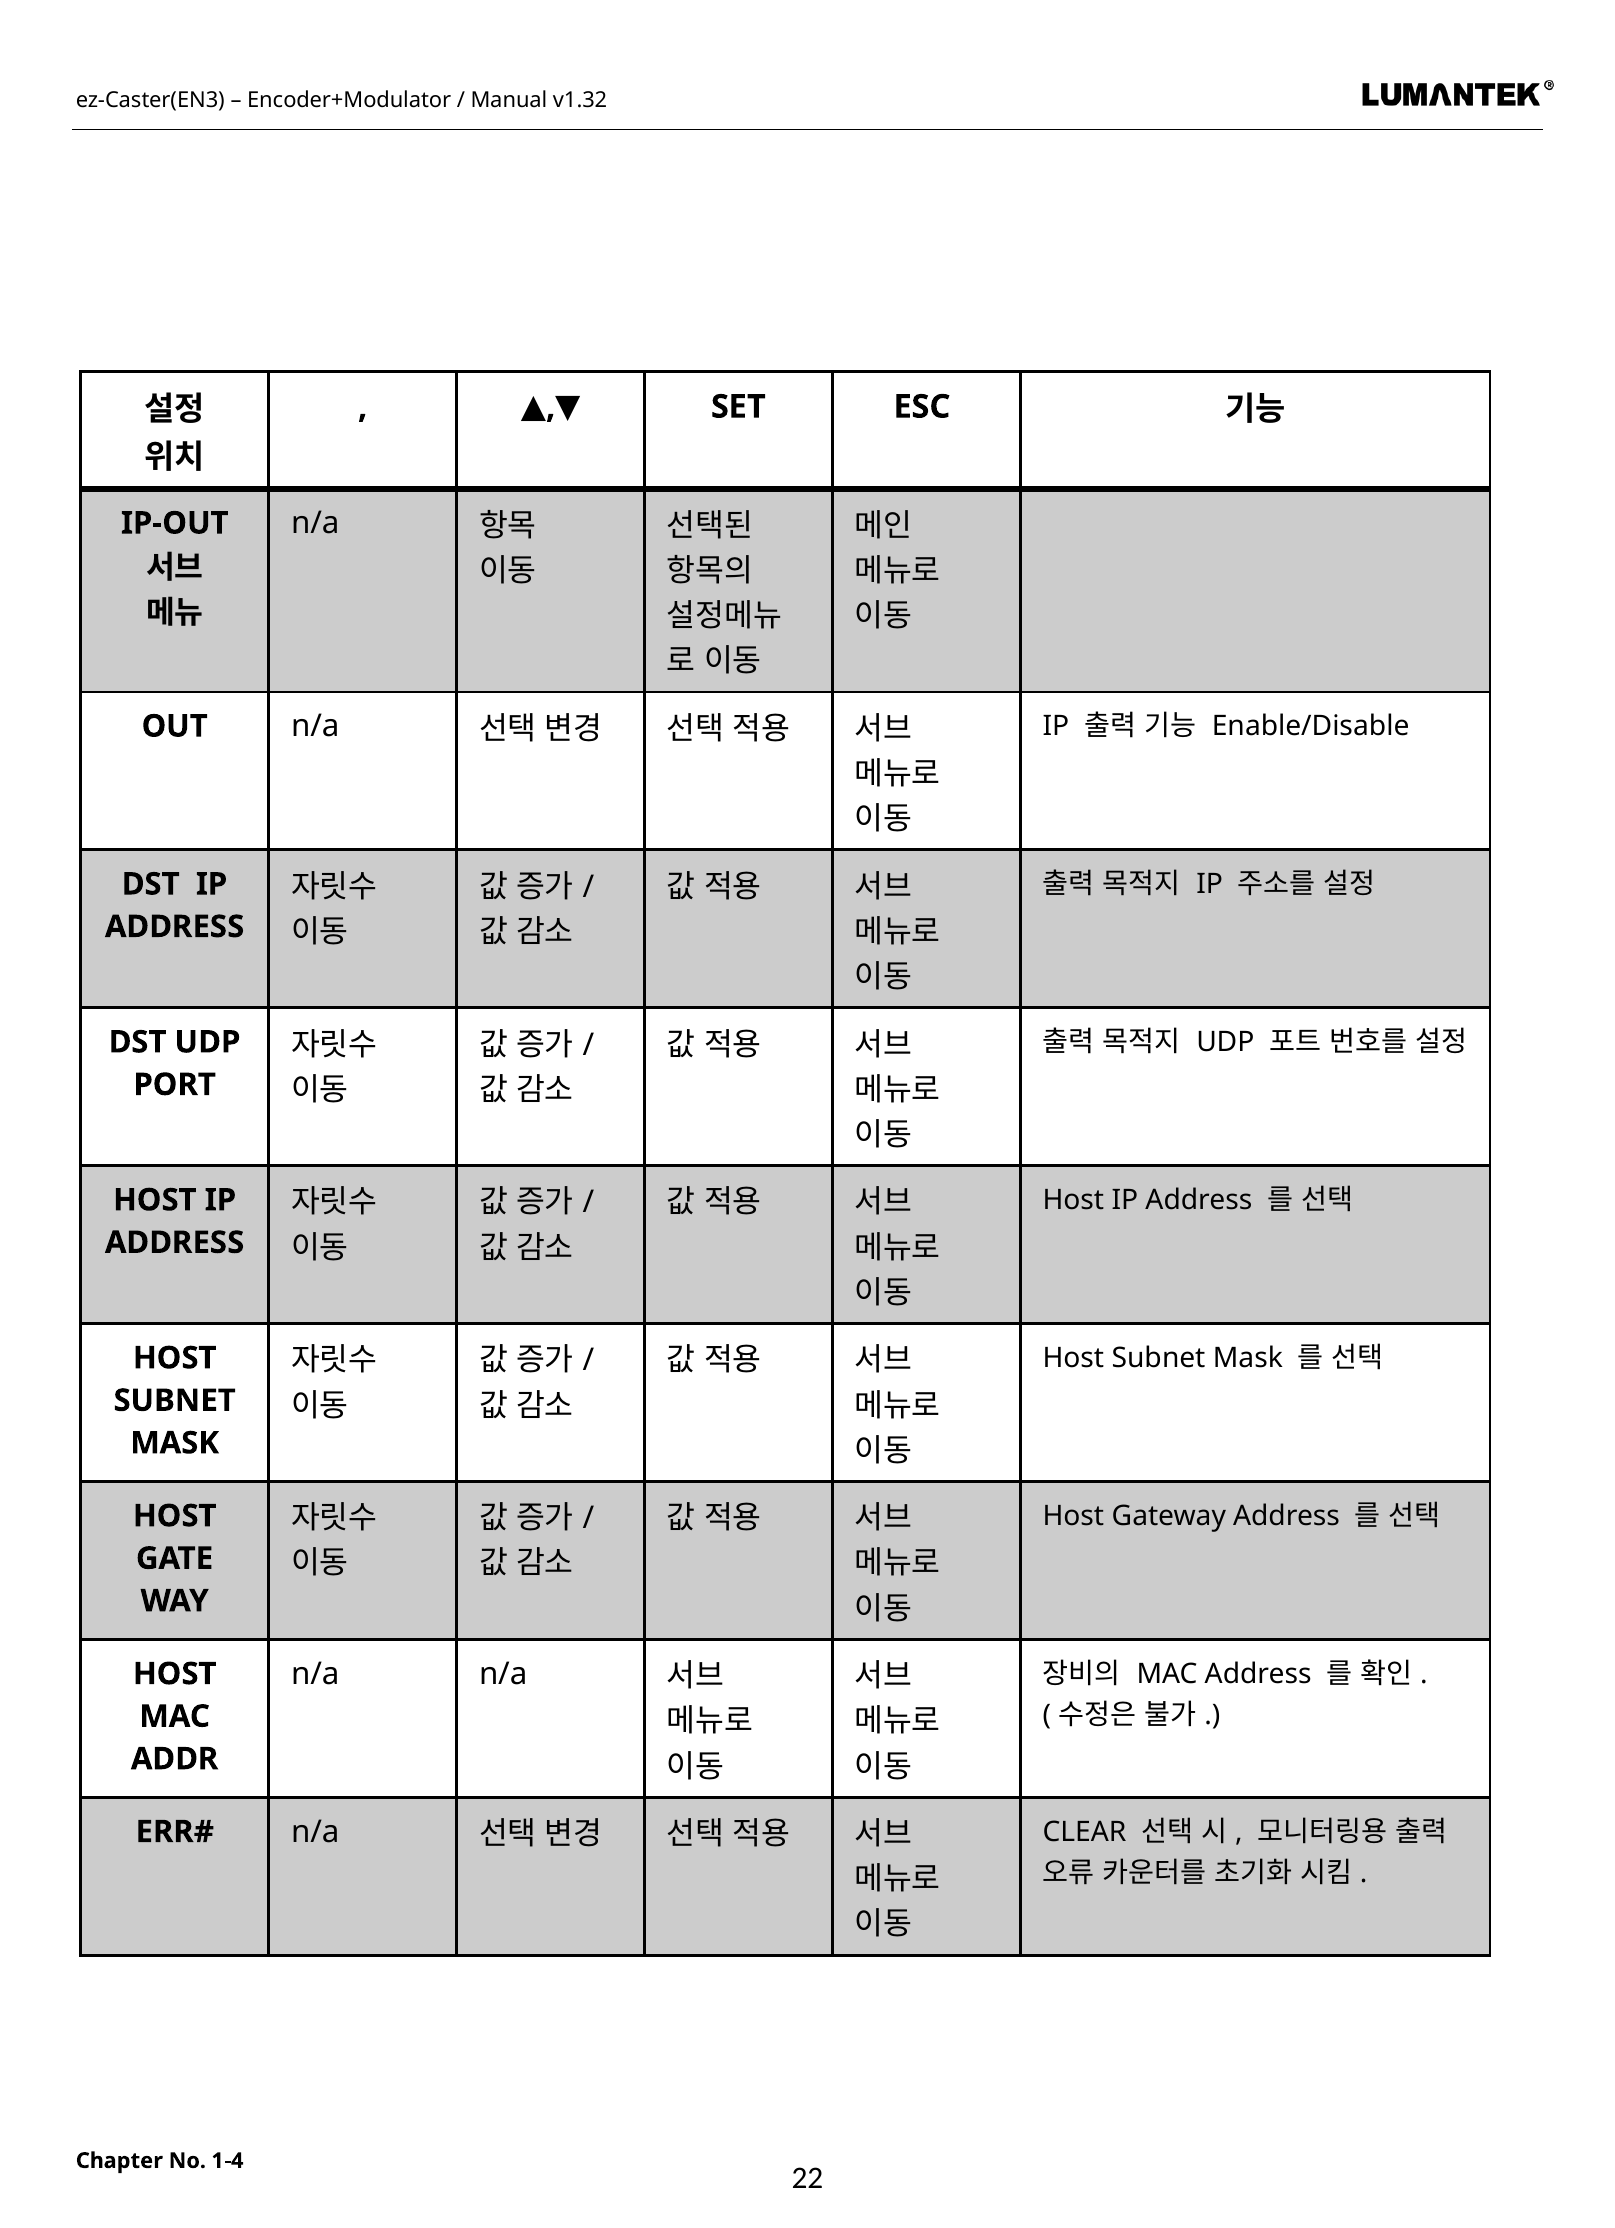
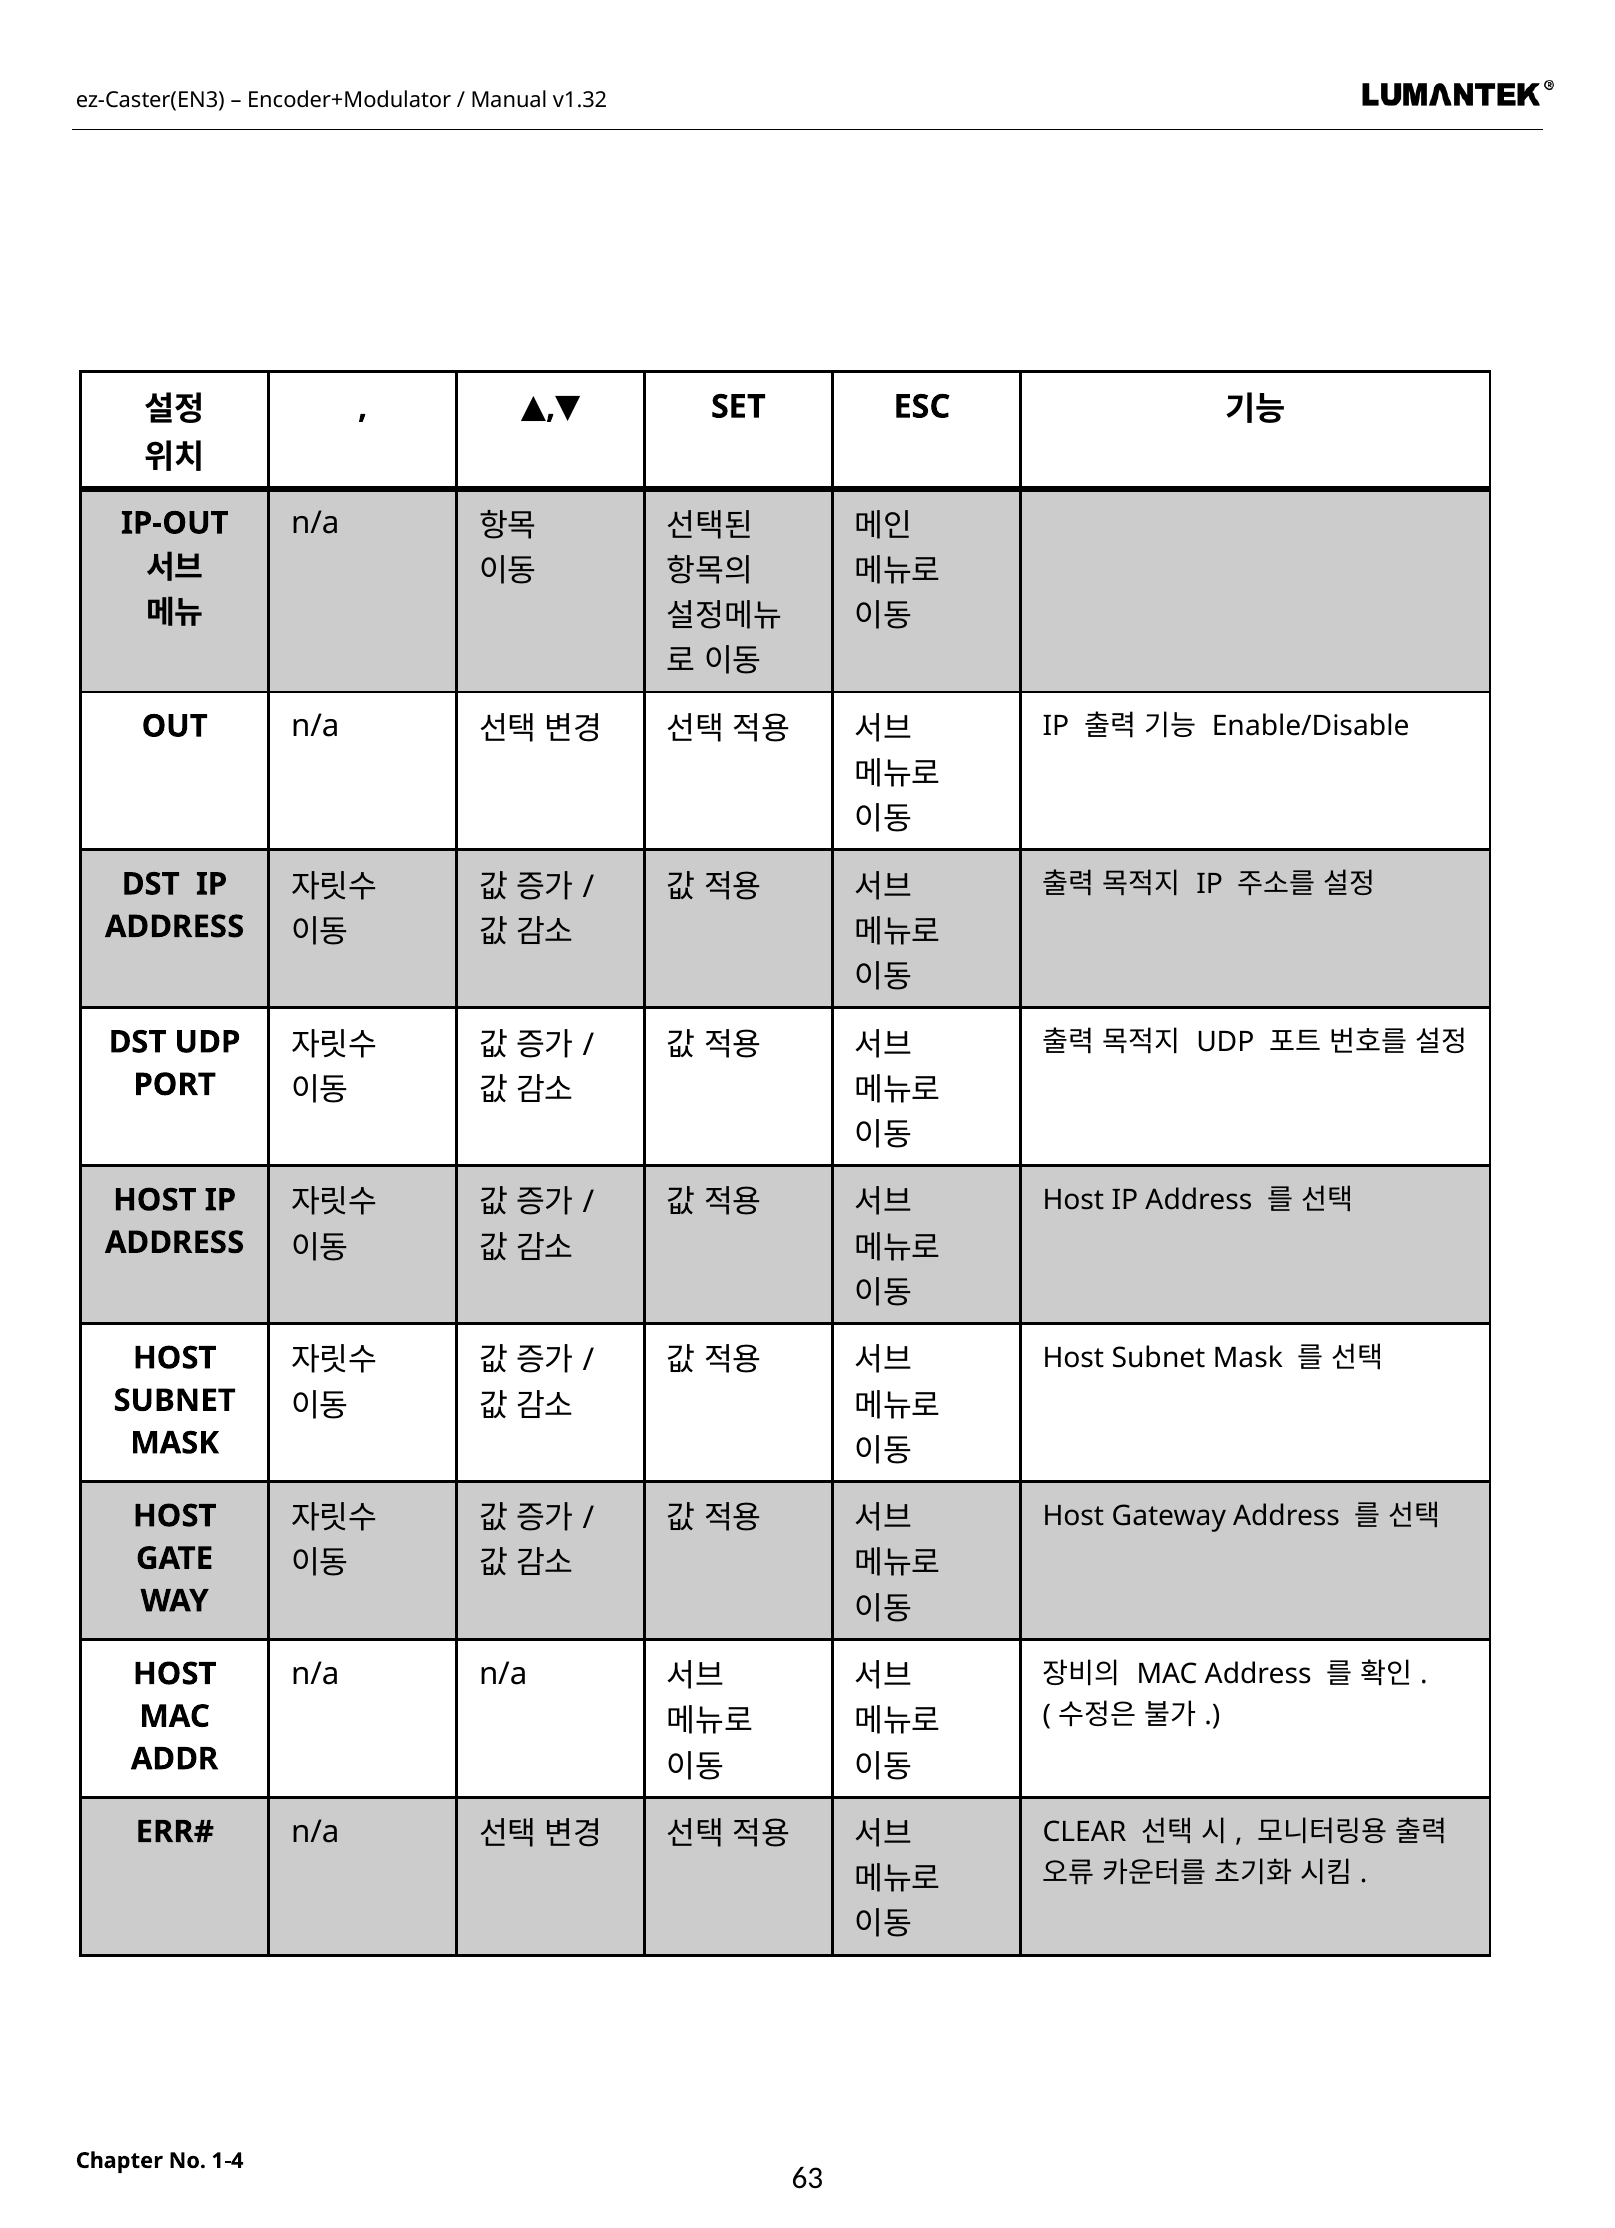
22: 22 -> 63
